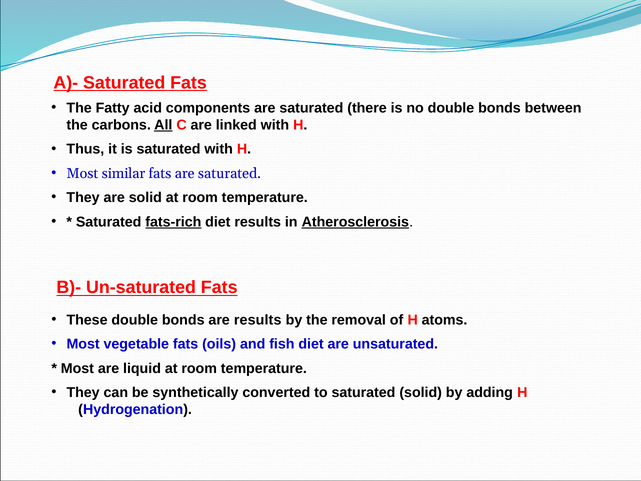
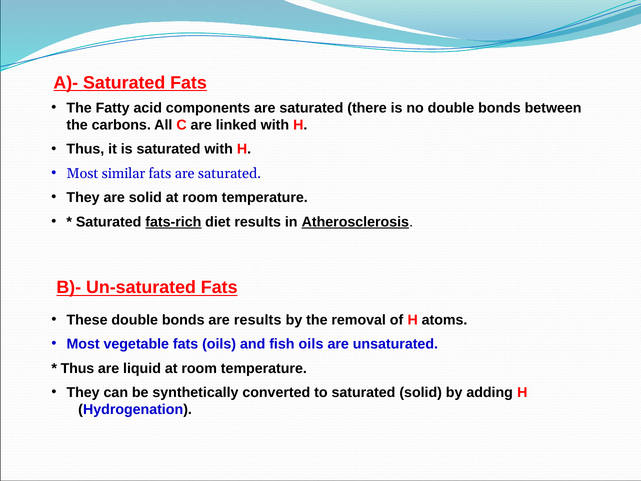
All underline: present -> none
fish diet: diet -> oils
Most at (77, 368): Most -> Thus
